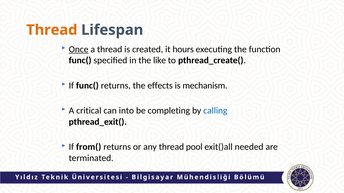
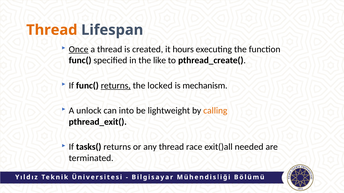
returns at (116, 86) underline: none -> present
effects: effects -> locked
critical: critical -> unlock
completing: completing -> lightweight
calling colour: blue -> orange
from(: from( -> tasks(
pool: pool -> race
